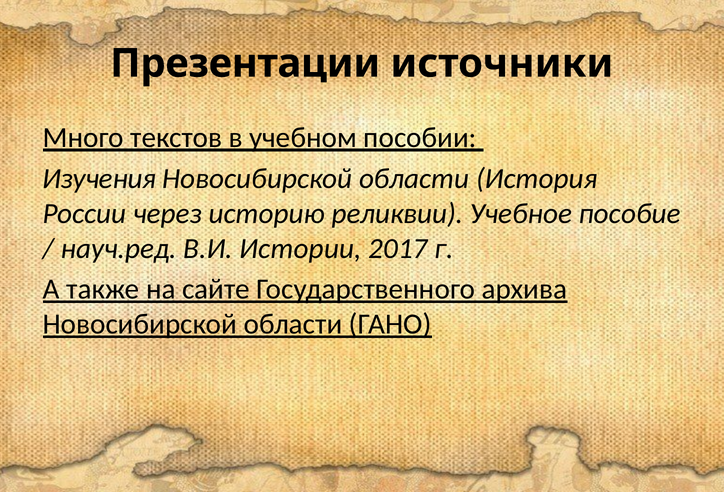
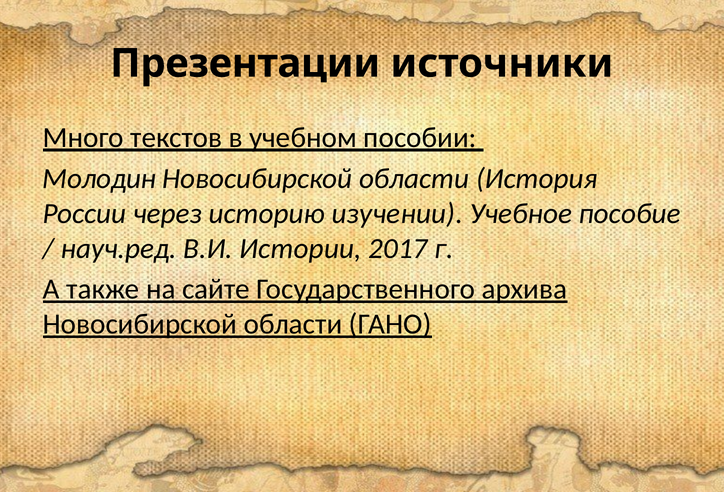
Изучения: Изучения -> Молодин
реликвии: реликвии -> изучении
